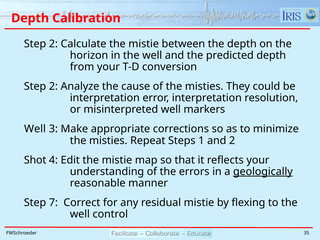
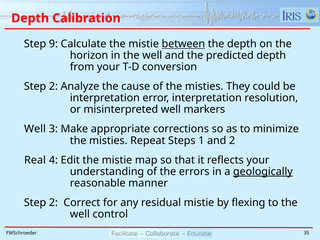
2 at (53, 44): 2 -> 9
between underline: none -> present
Shot: Shot -> Real
7 at (53, 203): 7 -> 2
